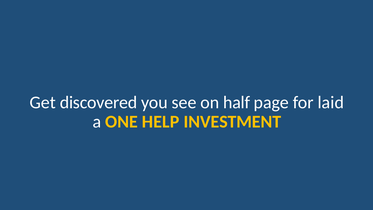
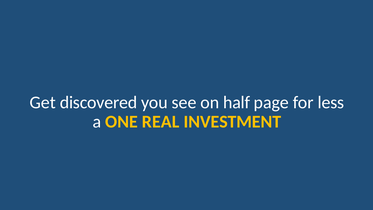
laid: laid -> less
HELP: HELP -> REAL
